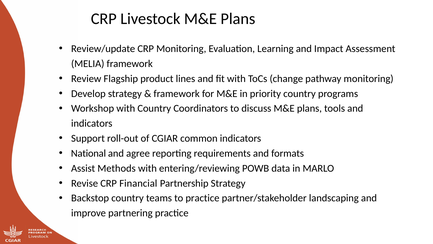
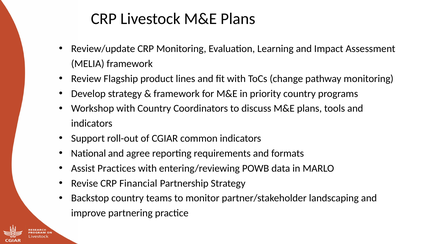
Methods: Methods -> Practices
to practice: practice -> monitor
